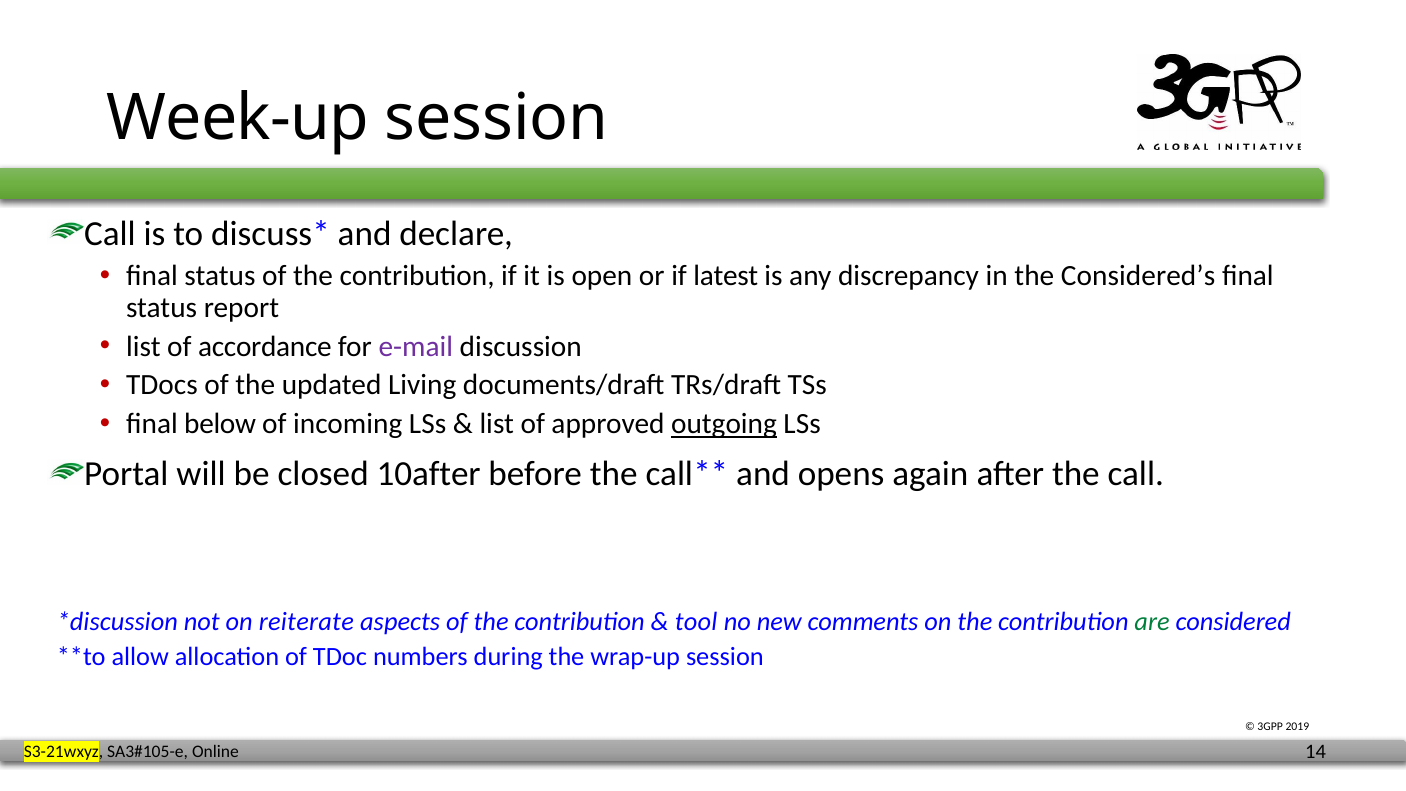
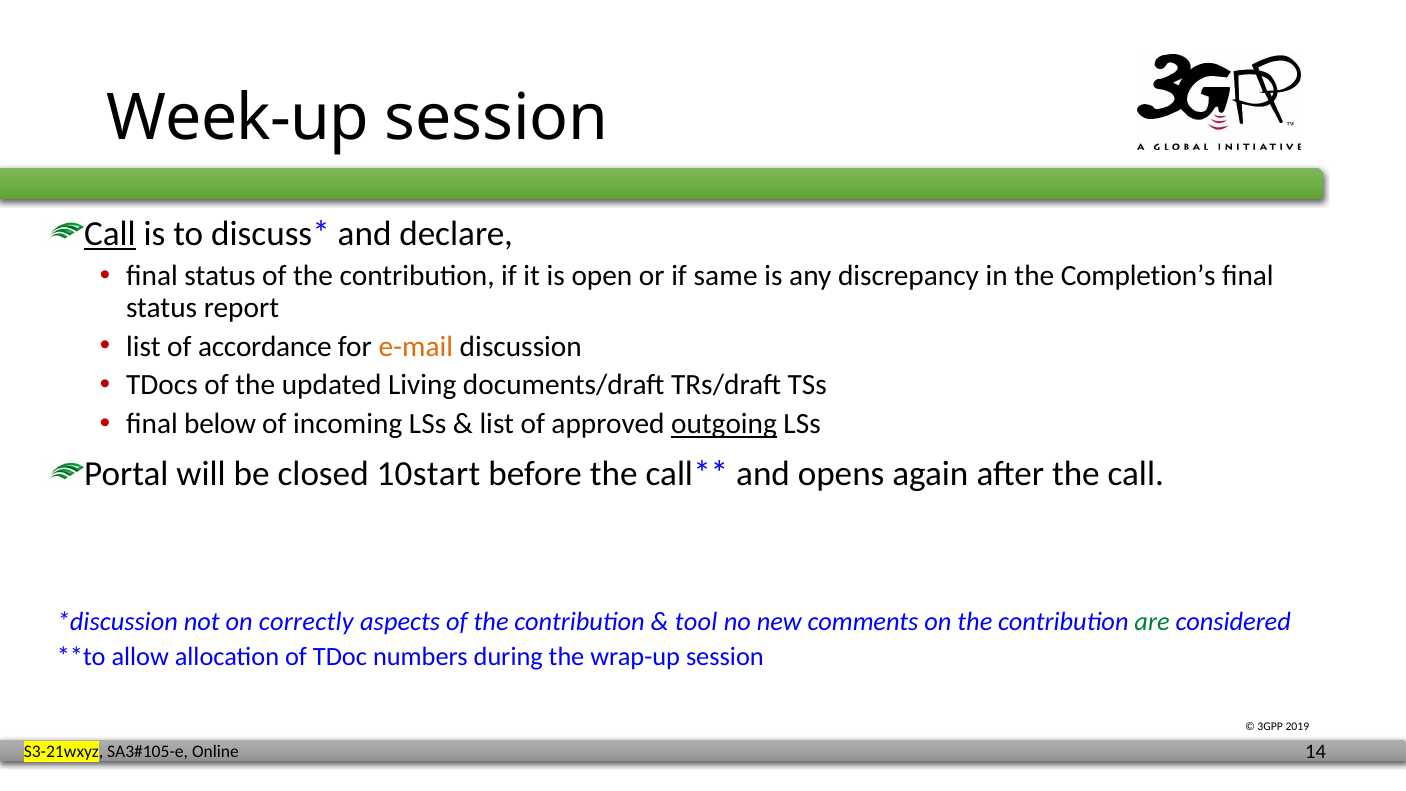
Call at (110, 234) underline: none -> present
latest: latest -> same
Considered’s: Considered’s -> Completion’s
e-mail colour: purple -> orange
10after: 10after -> 10start
reiterate: reiterate -> correctly
